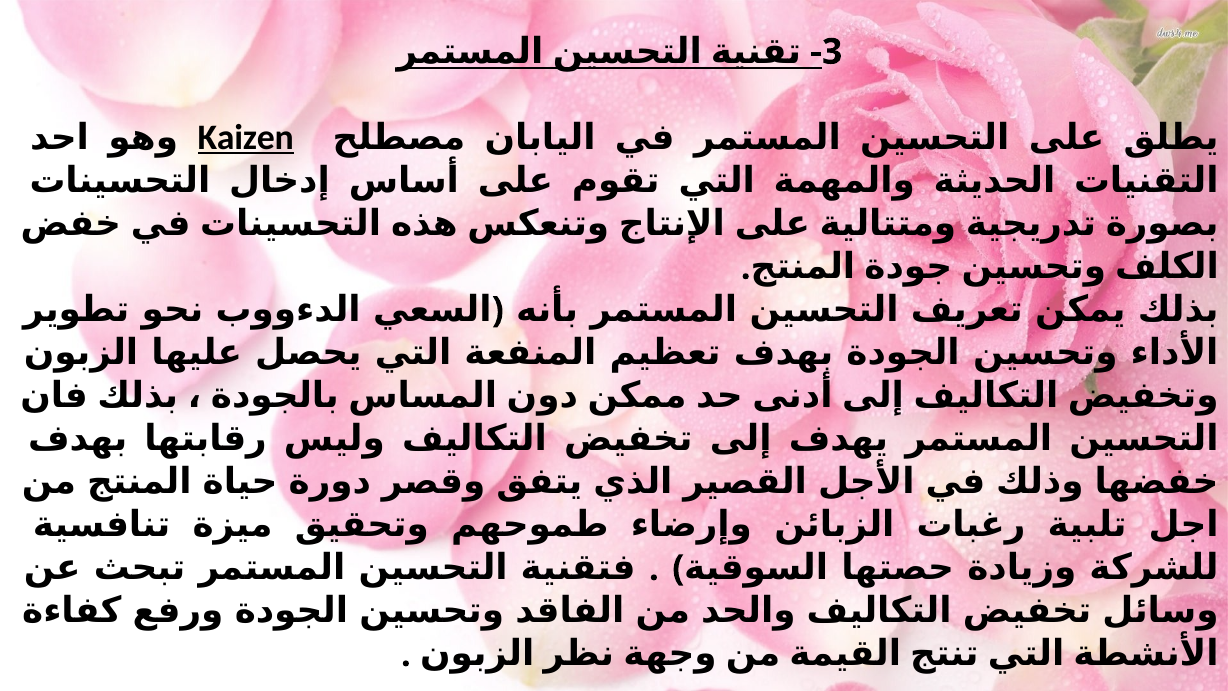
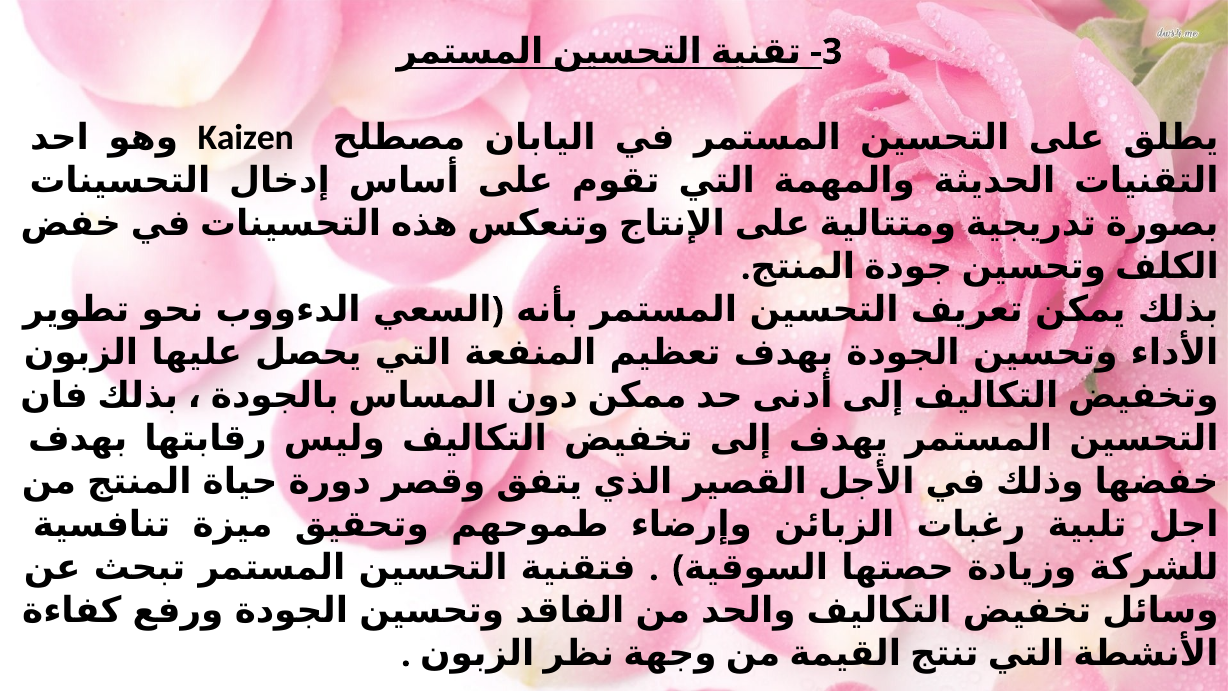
Kaizen underline: present -> none
